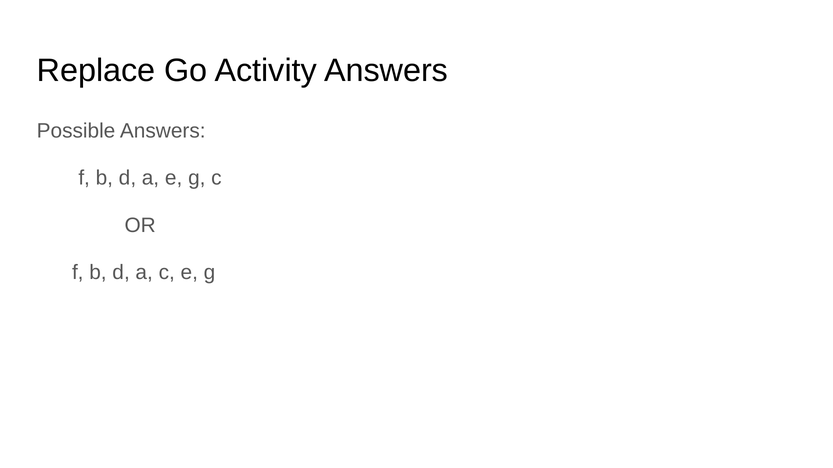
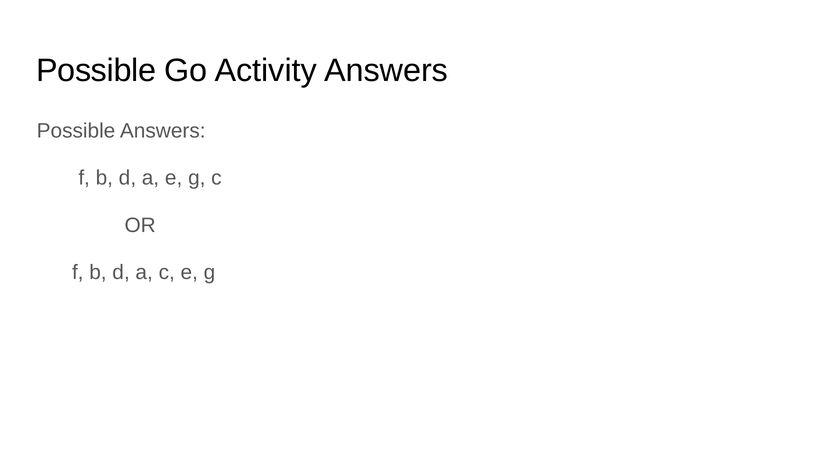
Replace at (96, 71): Replace -> Possible
